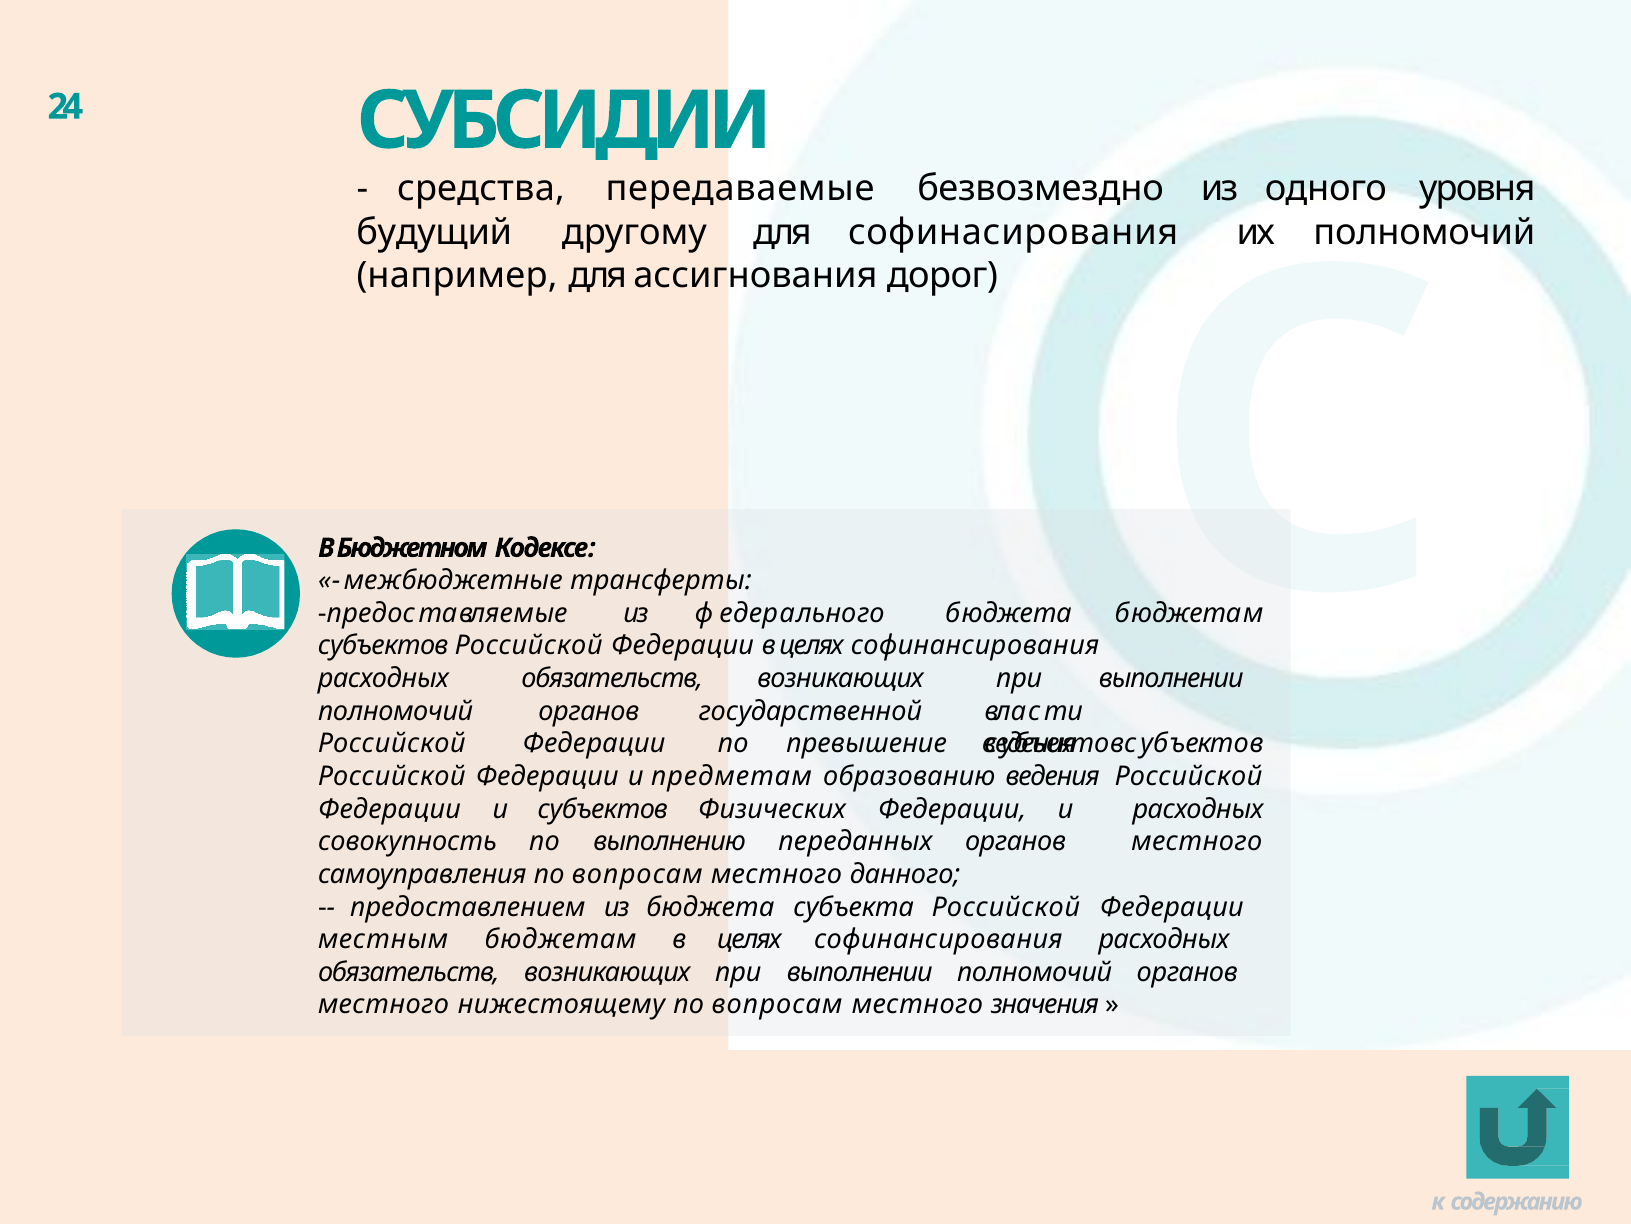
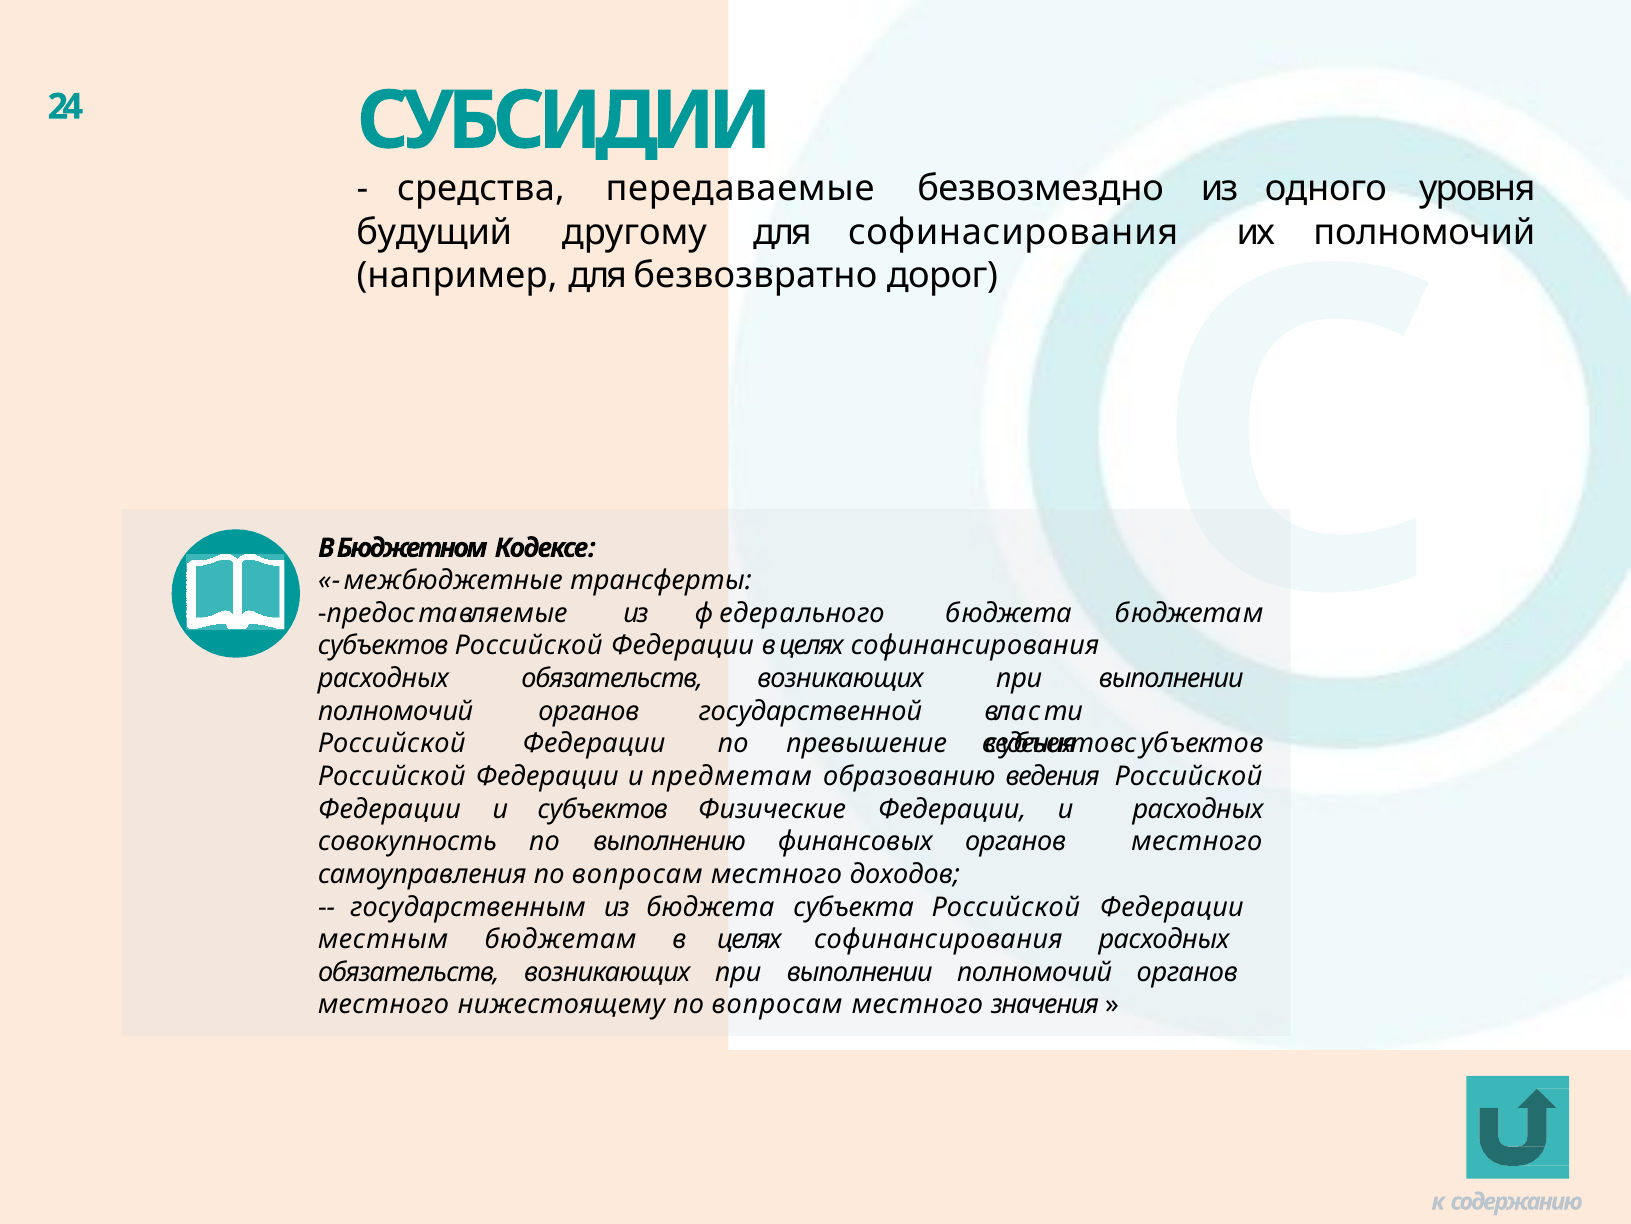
ассигнования: ассигнования -> безвозвратно
Физических: Физических -> Физические
переданных: переданных -> финансовых
данного: данного -> доходов
предоставлением: предоставлением -> государственным
